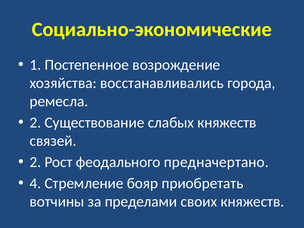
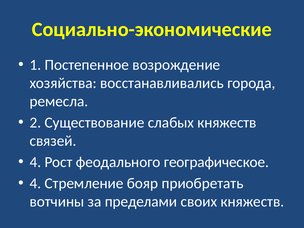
2 at (35, 162): 2 -> 4
предначертано: предначертано -> географическое
